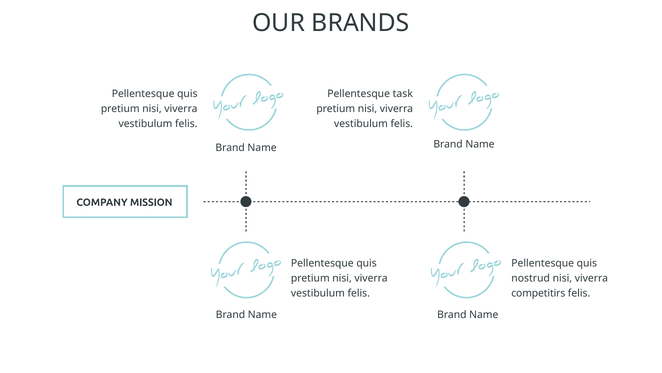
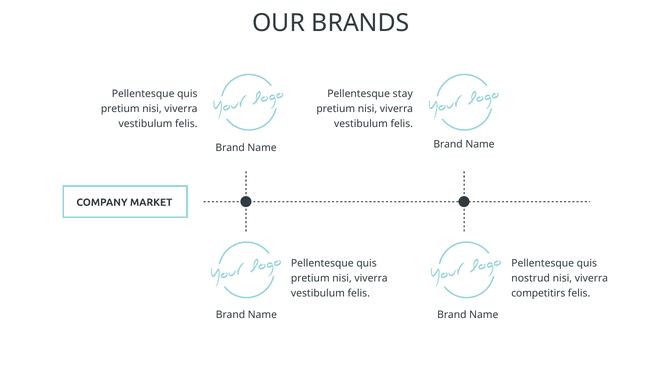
task: task -> stay
MISSION: MISSION -> MARKET
